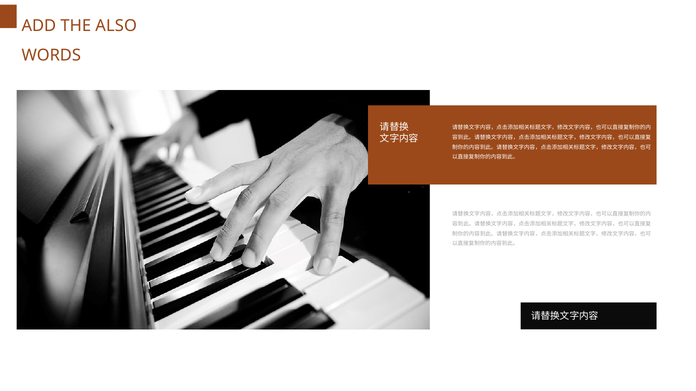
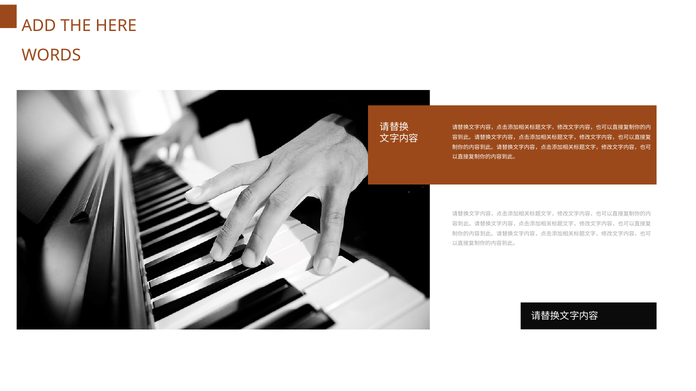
ALSO: ALSO -> HERE
